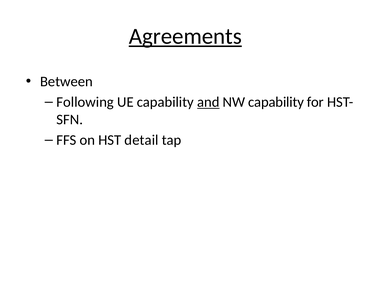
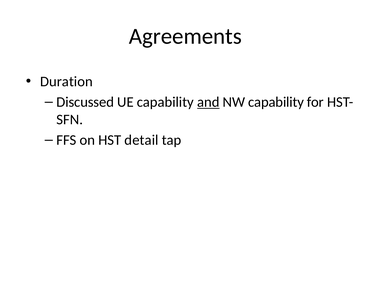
Agreements underline: present -> none
Between: Between -> Duration
Following: Following -> Discussed
